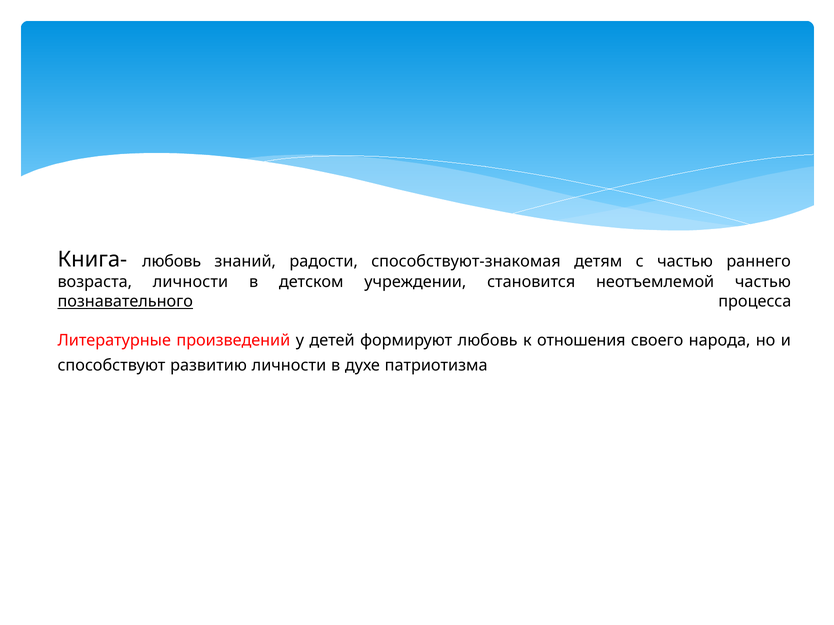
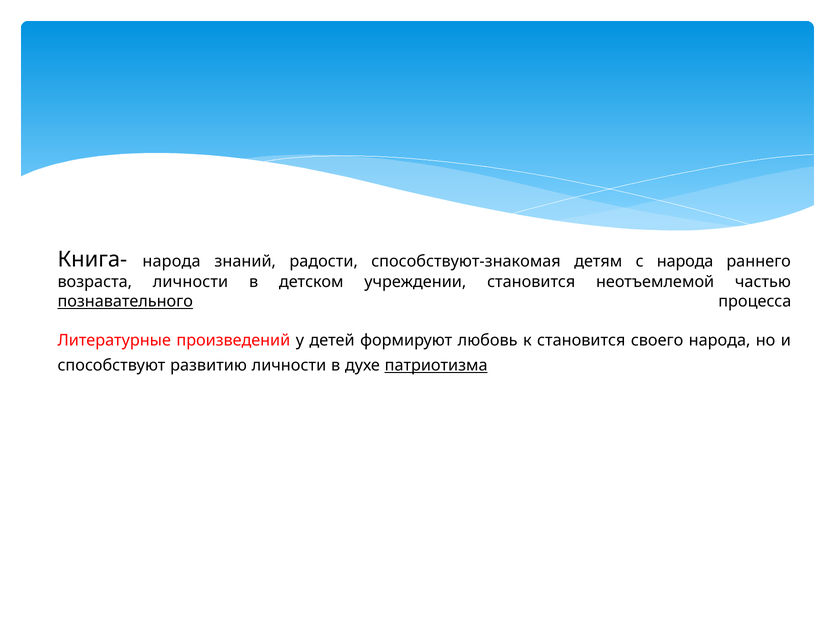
Книга- любовь: любовь -> народа
с частью: частью -> народа
к отношения: отношения -> становится
патриотизма underline: none -> present
